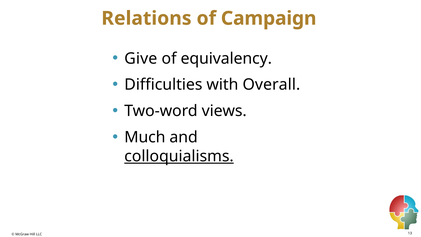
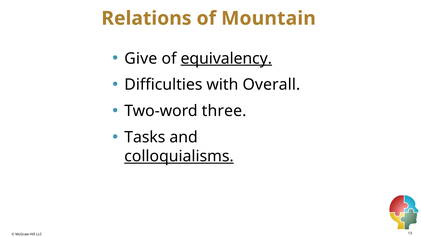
Campaign: Campaign -> Mountain
equivalency underline: none -> present
views: views -> three
Much: Much -> Tasks
